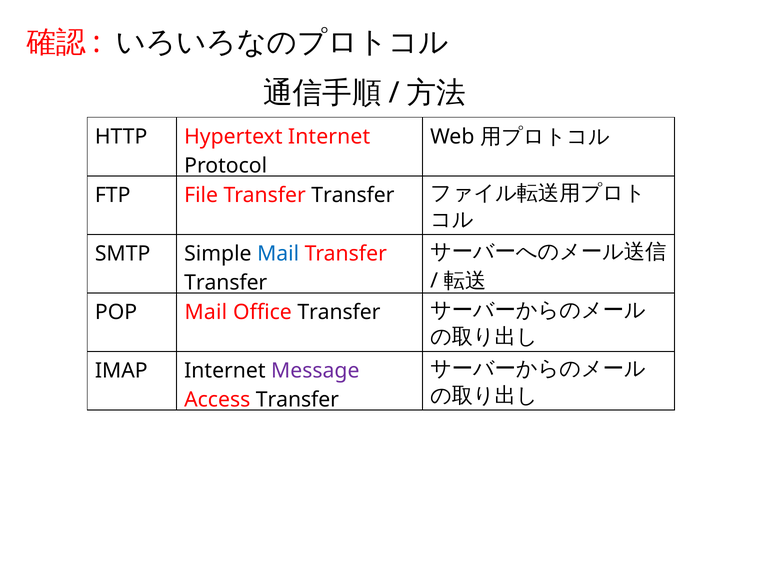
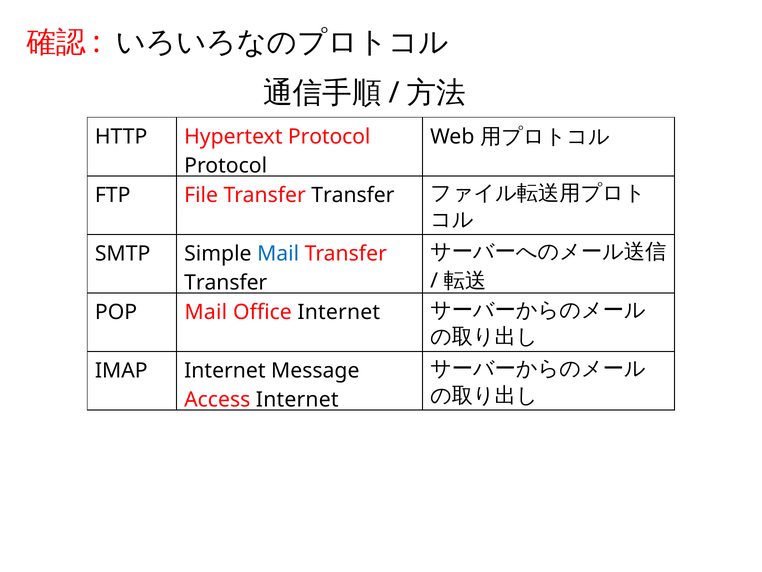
Hypertext Internet: Internet -> Protocol
Office Transfer: Transfer -> Internet
Message colour: purple -> black
Access Transfer: Transfer -> Internet
